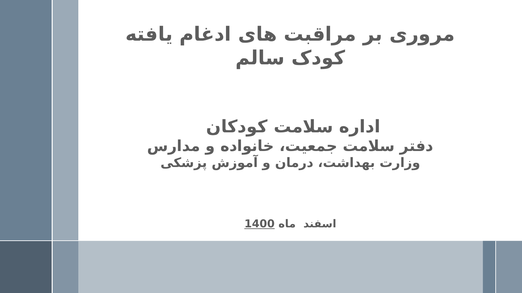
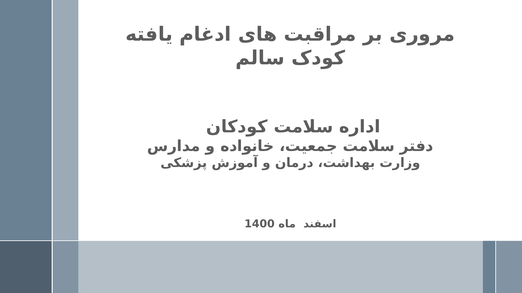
1400 underline: present -> none
